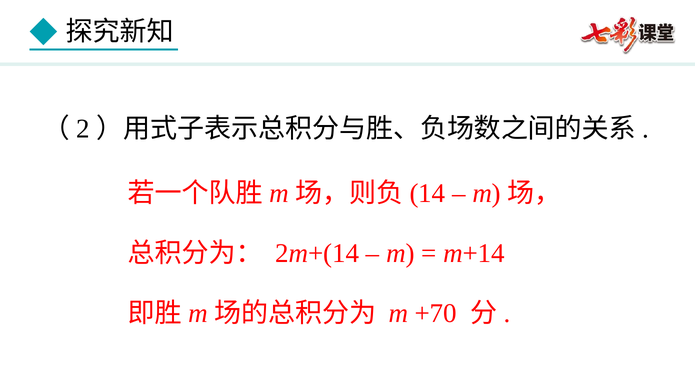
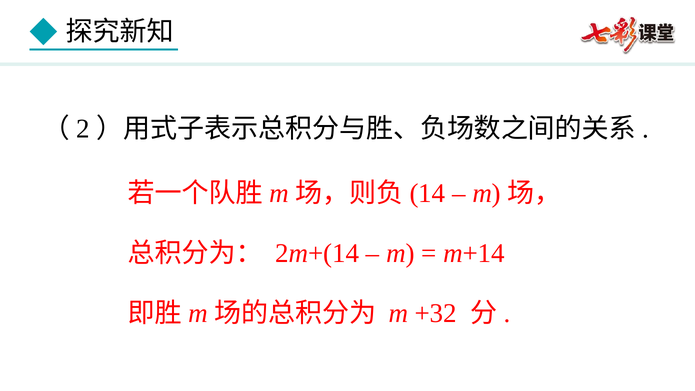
+70: +70 -> +32
